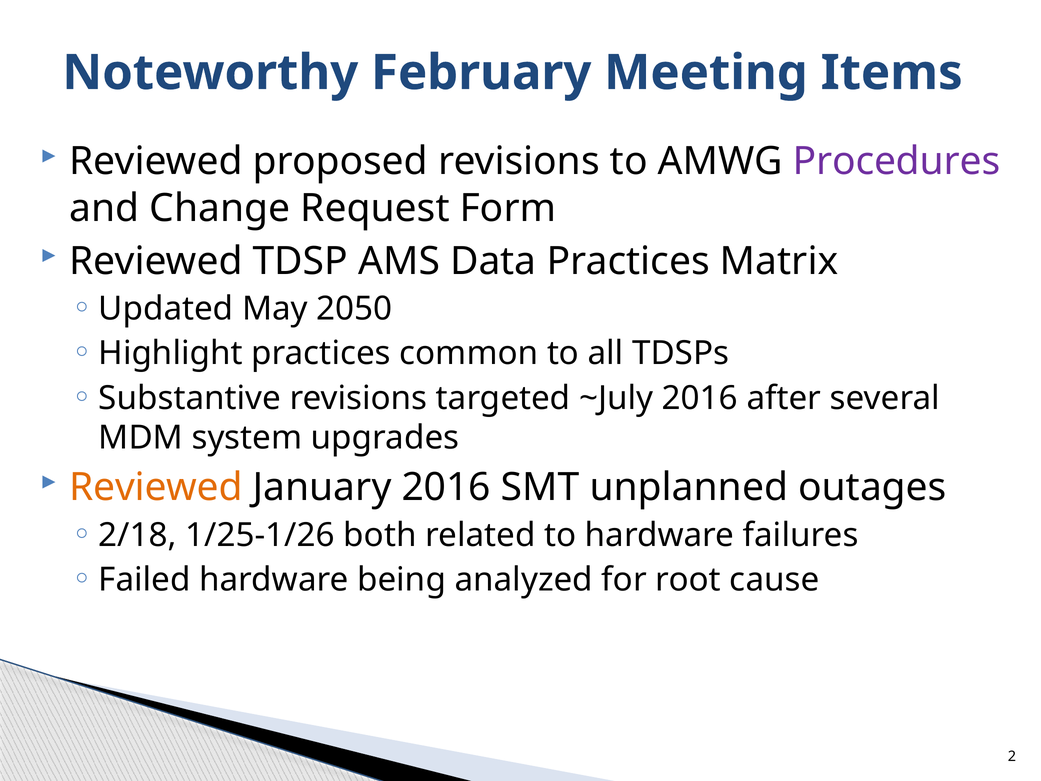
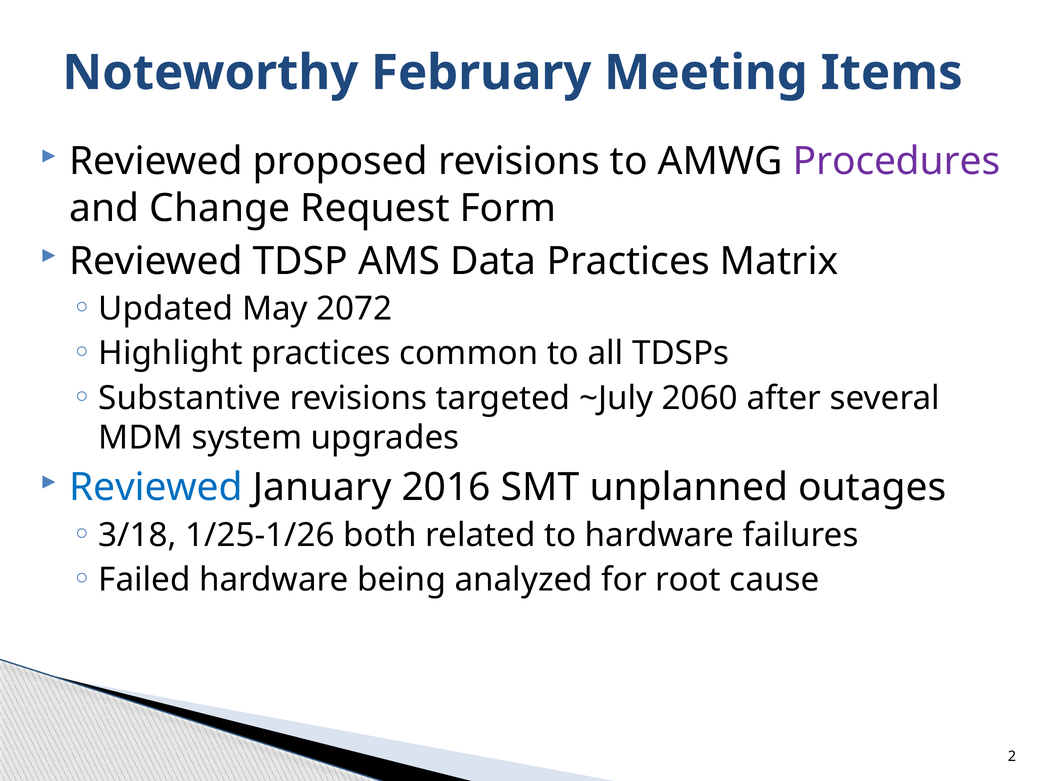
2050: 2050 -> 2072
~July 2016: 2016 -> 2060
Reviewed at (156, 487) colour: orange -> blue
2/18: 2/18 -> 3/18
